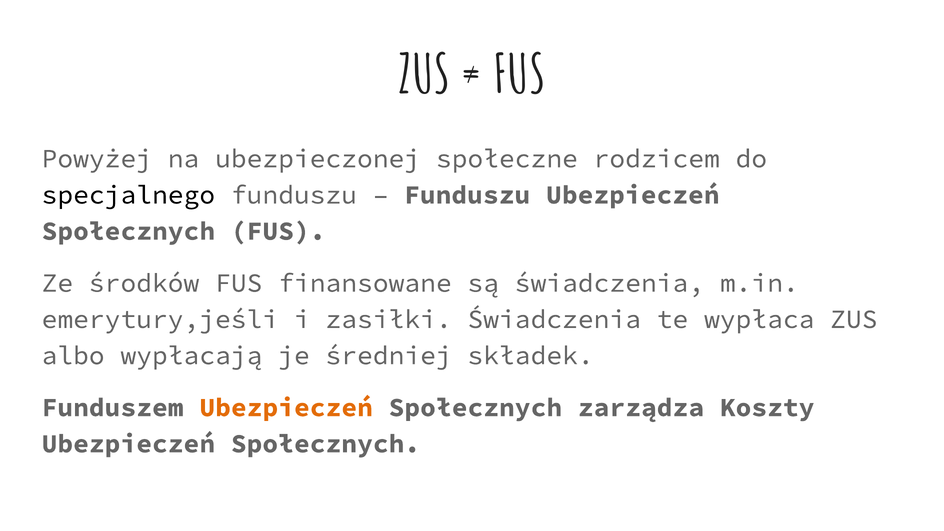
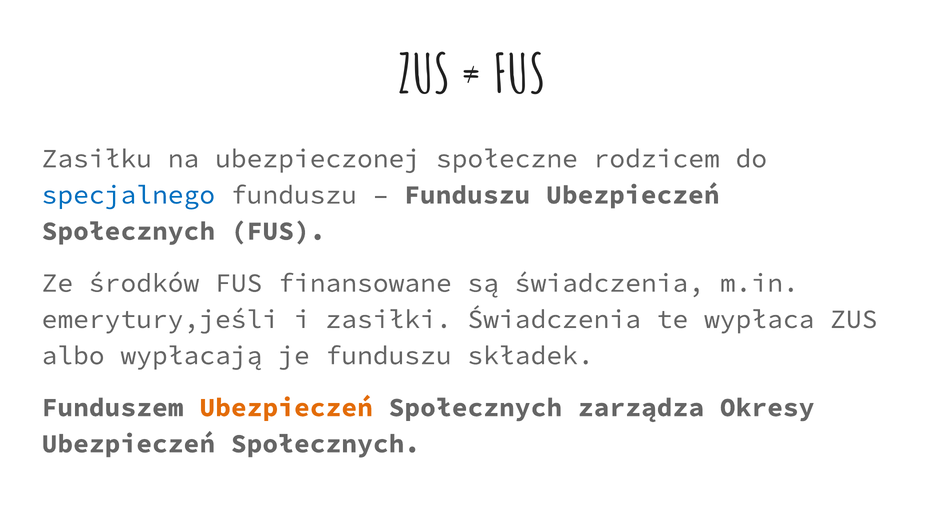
Powyżej: Powyżej -> Zasiłku
specjalnego colour: black -> blue
je średniej: średniej -> funduszu
Koszty: Koszty -> Okresy
